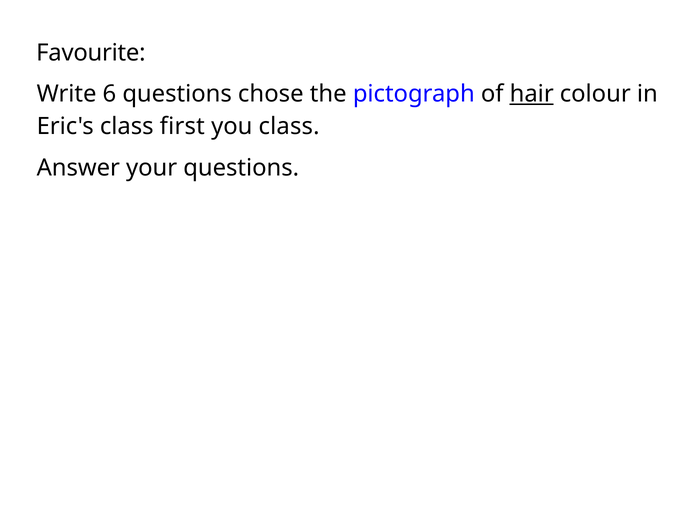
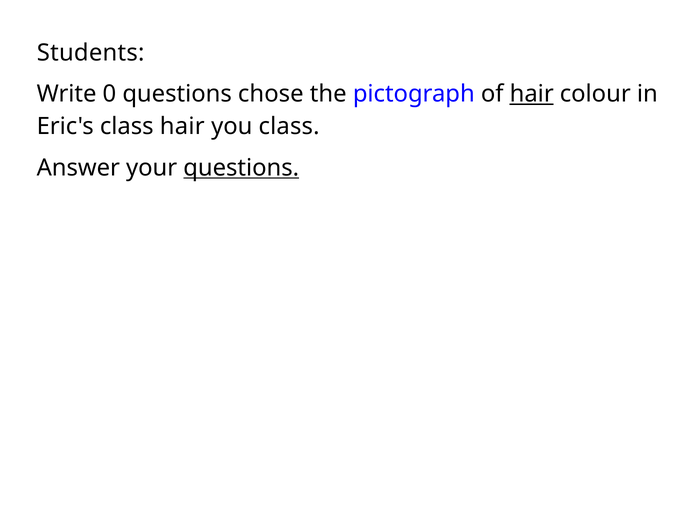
Favourite: Favourite -> Students
6: 6 -> 0
class first: first -> hair
questions at (241, 168) underline: none -> present
